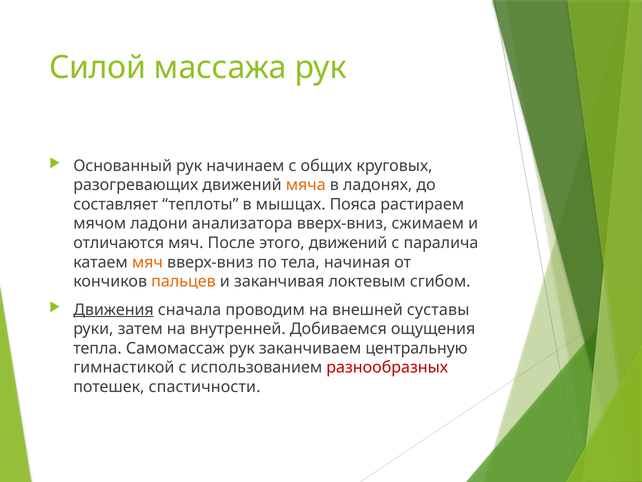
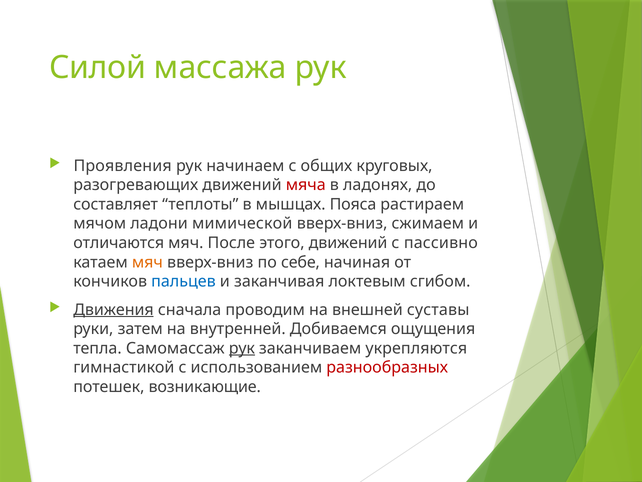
Основанный: Основанный -> Проявления
мяча colour: orange -> red
анализатора: анализатора -> мимической
паралича: паралича -> пассивно
тела: тела -> себе
пальцев colour: orange -> blue
рук at (242, 348) underline: none -> present
центральную: центральную -> укрепляются
спастичности: спастичности -> возникающие
